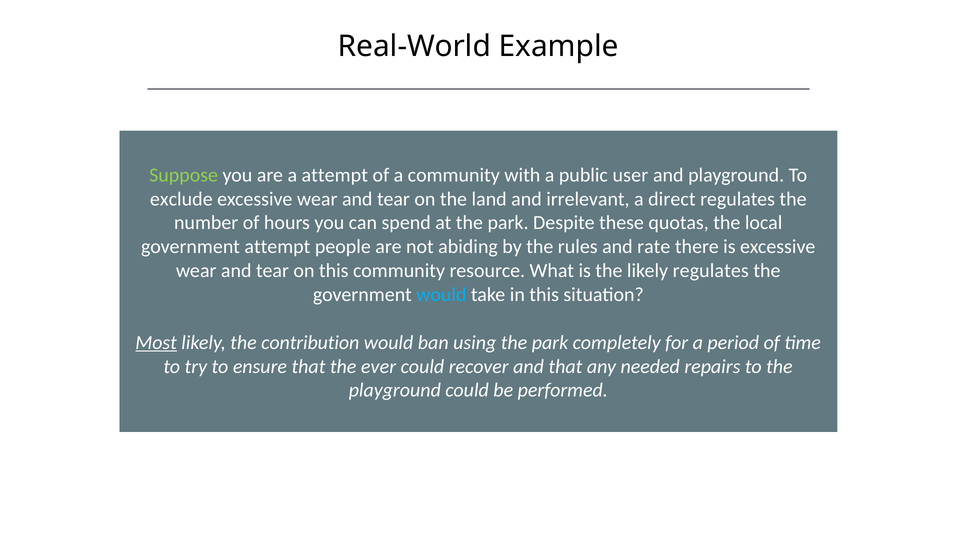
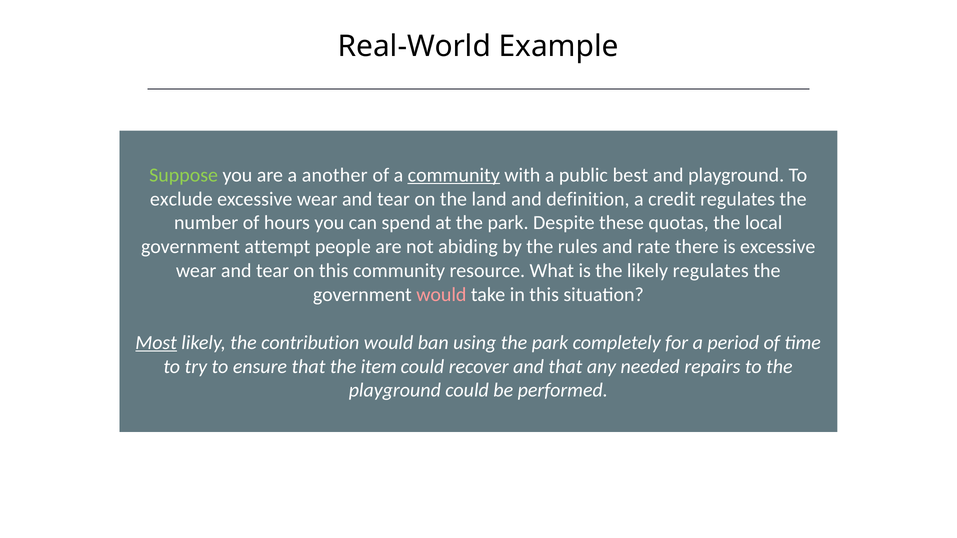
a attempt: attempt -> another
community at (454, 175) underline: none -> present
user: user -> best
irrelevant: irrelevant -> definition
direct: direct -> credit
would at (441, 295) colour: light blue -> pink
ever: ever -> item
